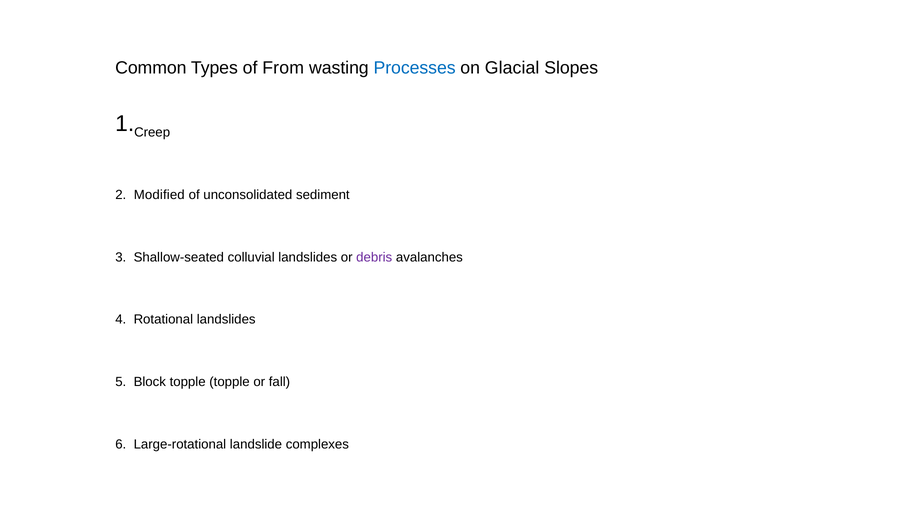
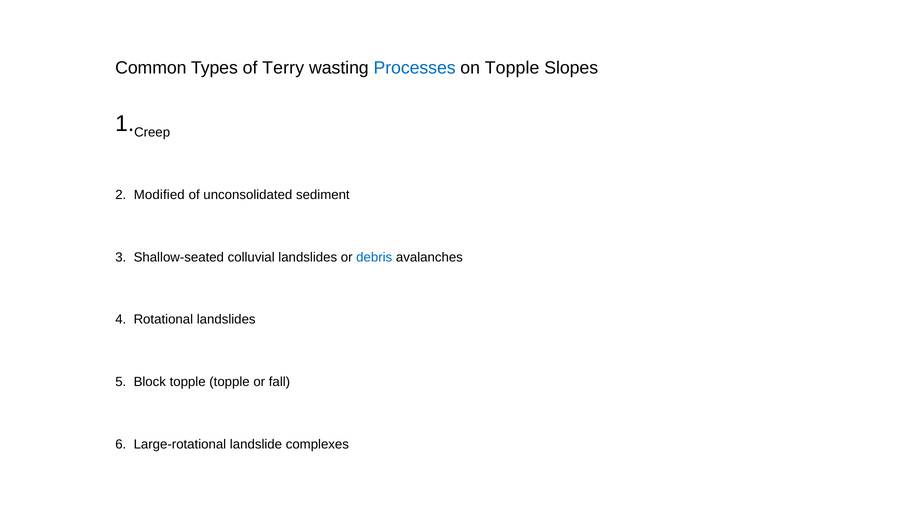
From: From -> Terry
on Glacial: Glacial -> Topple
debris colour: purple -> blue
